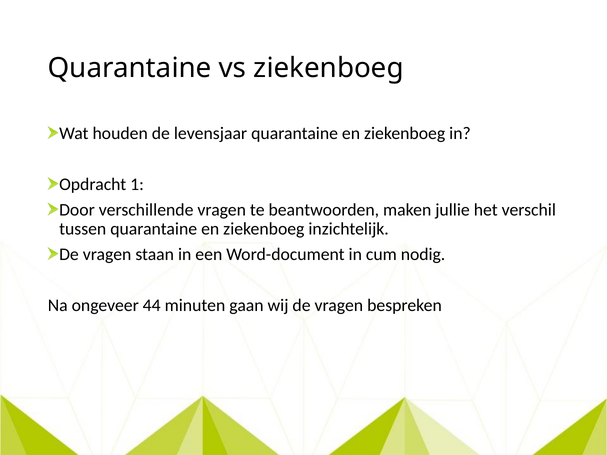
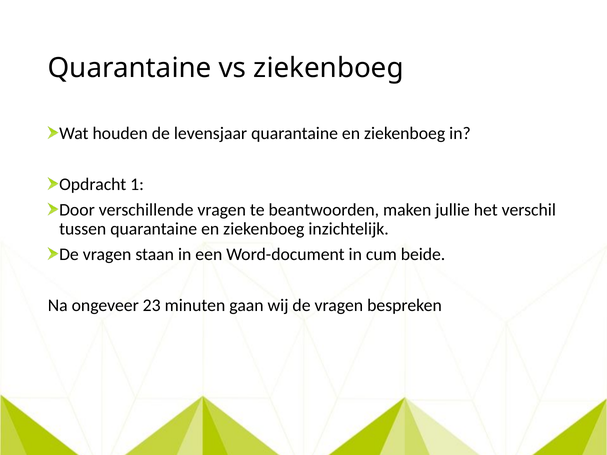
nodig: nodig -> beide
44: 44 -> 23
